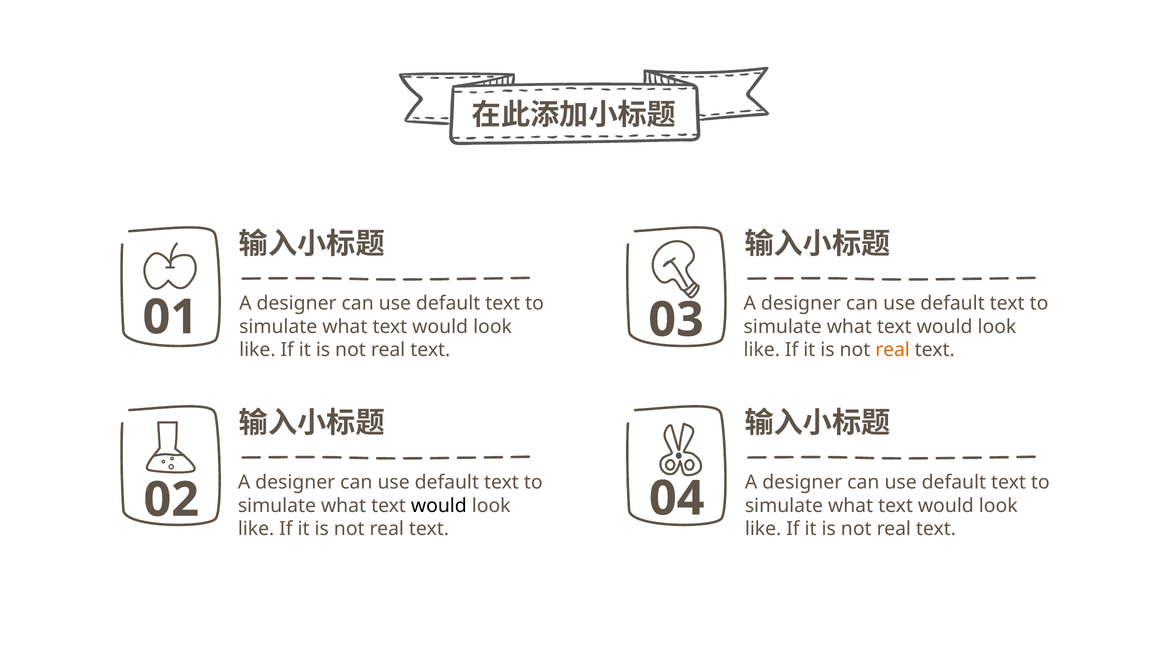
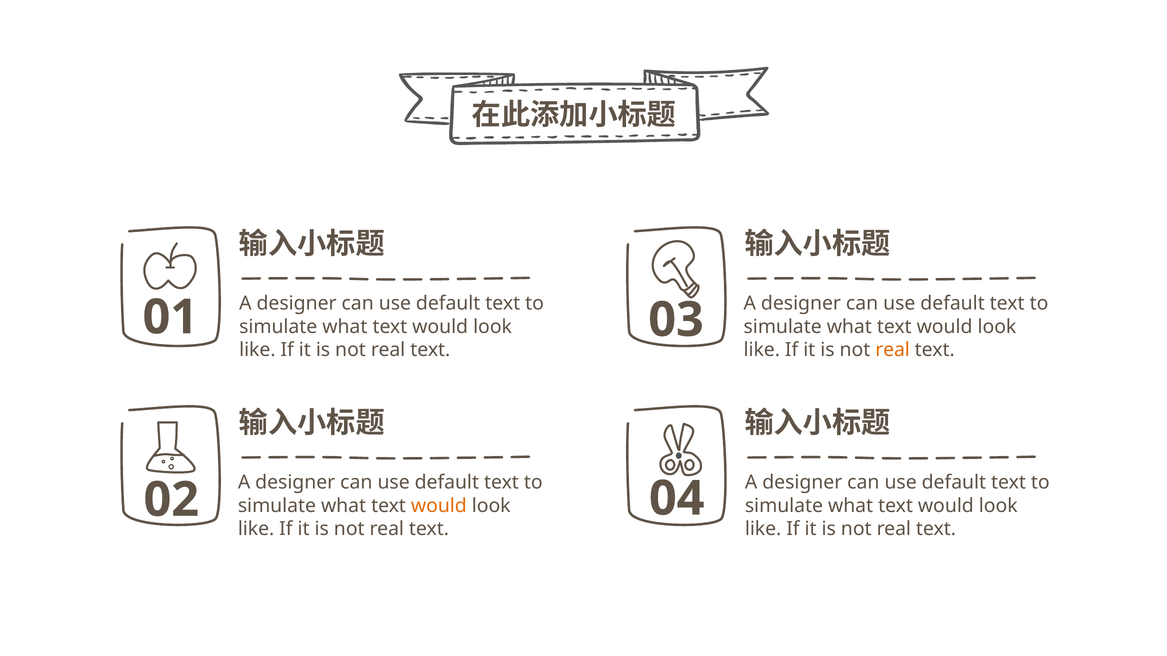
would at (439, 506) colour: black -> orange
